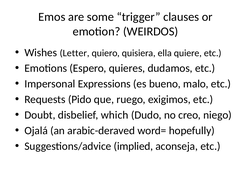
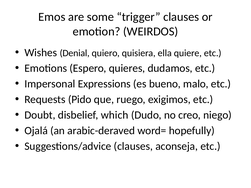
Letter: Letter -> Denial
Suggestions/advice implied: implied -> clauses
